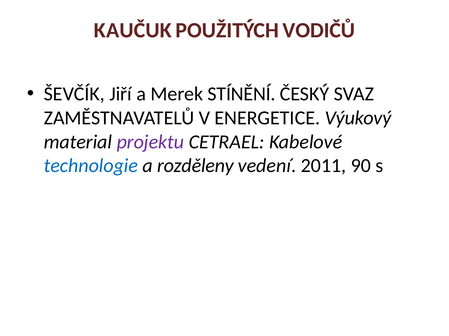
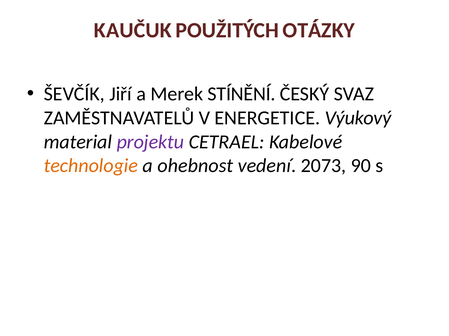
VODIČŮ: VODIČŮ -> OTÁZKY
technologie colour: blue -> orange
rozděleny: rozděleny -> ohebnost
2011: 2011 -> 2073
